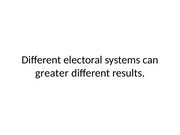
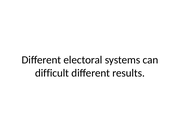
greater: greater -> difficult
